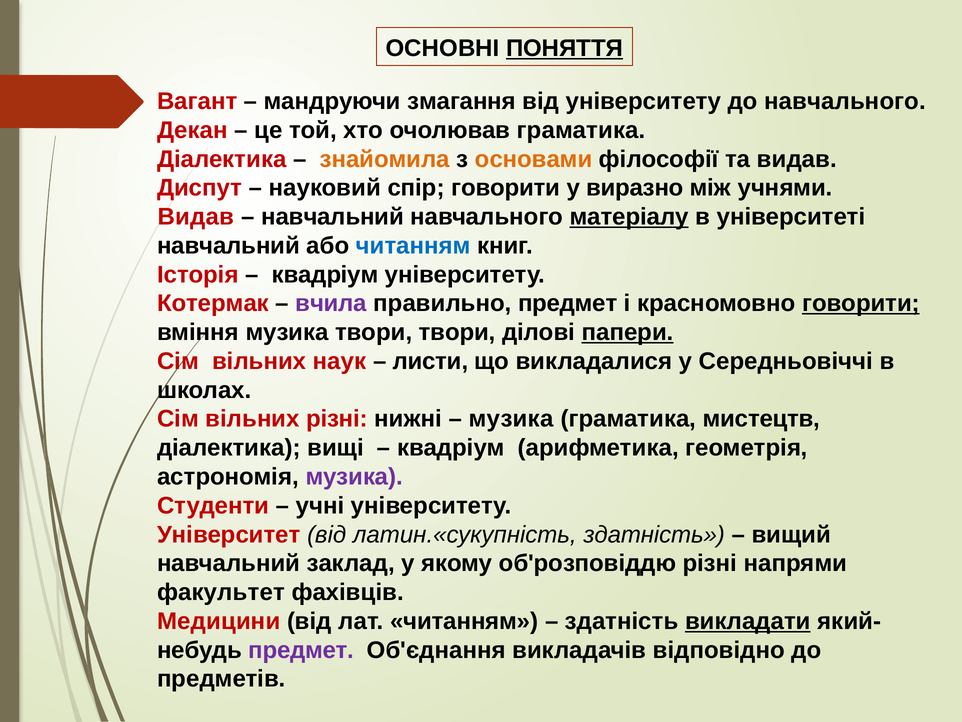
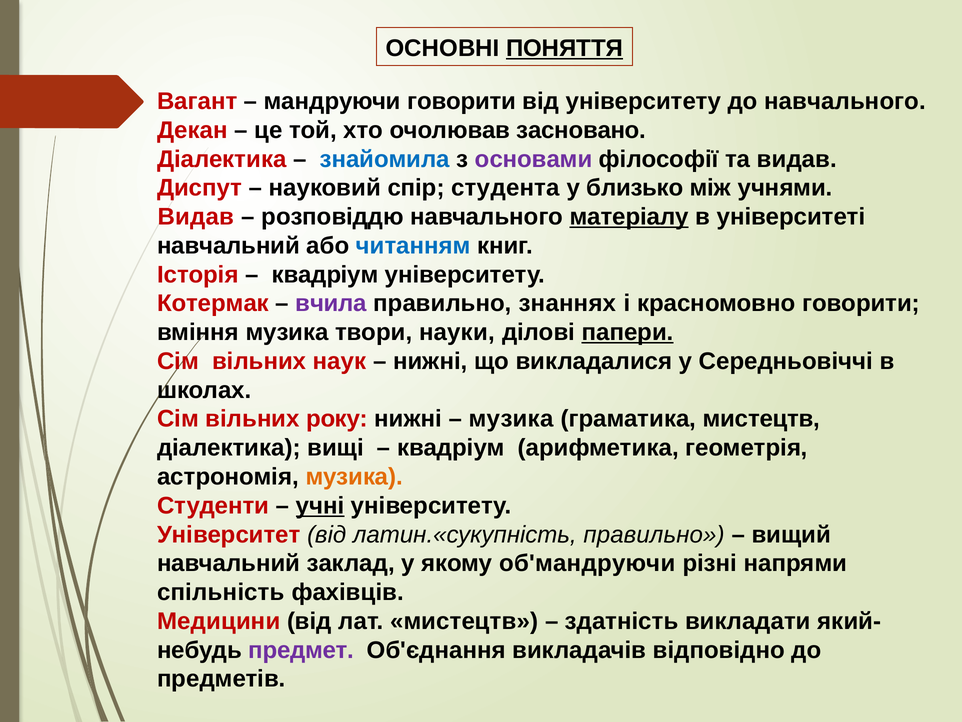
мандруючи змагання: змагання -> говорити
очолював граматика: граматика -> засновано
знайомила colour: orange -> blue
основами colour: orange -> purple
спір говорити: говорити -> студента
виразно: виразно -> близько
навчальний at (333, 217): навчальний -> розповіддю
правильно предмет: предмет -> знаннях
говорити at (861, 303) underline: present -> none
твори твори: твори -> науки
листи at (430, 361): листи -> нижні
вільних різні: різні -> року
музика at (354, 476) colour: purple -> orange
учні underline: none -> present
латин.«сукупність здатність: здатність -> правильно
об'розповіддю: об'розповіддю -> об'мандруючи
факультет: факультет -> спільність
лат читанням: читанням -> мистецтв
викладати underline: present -> none
